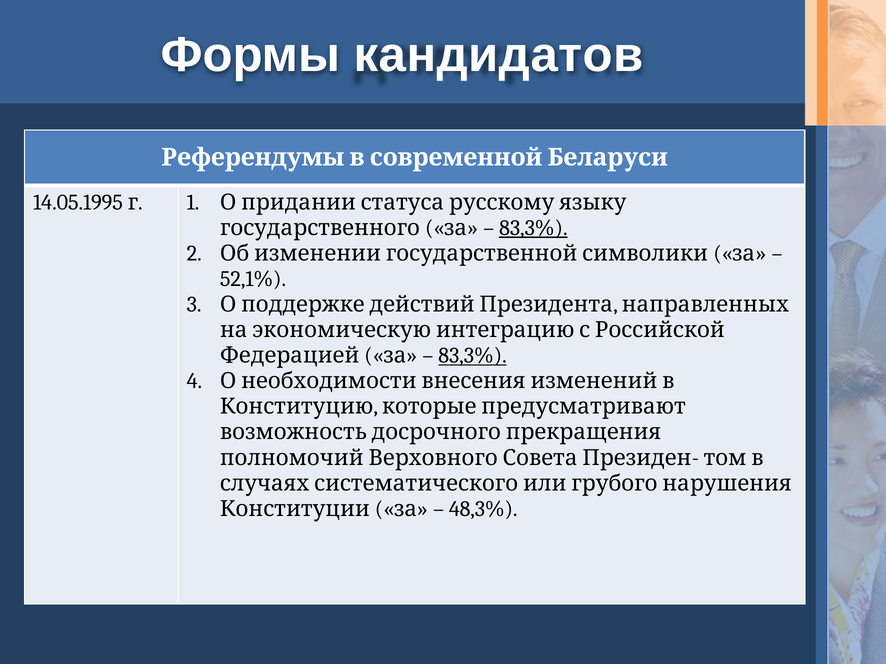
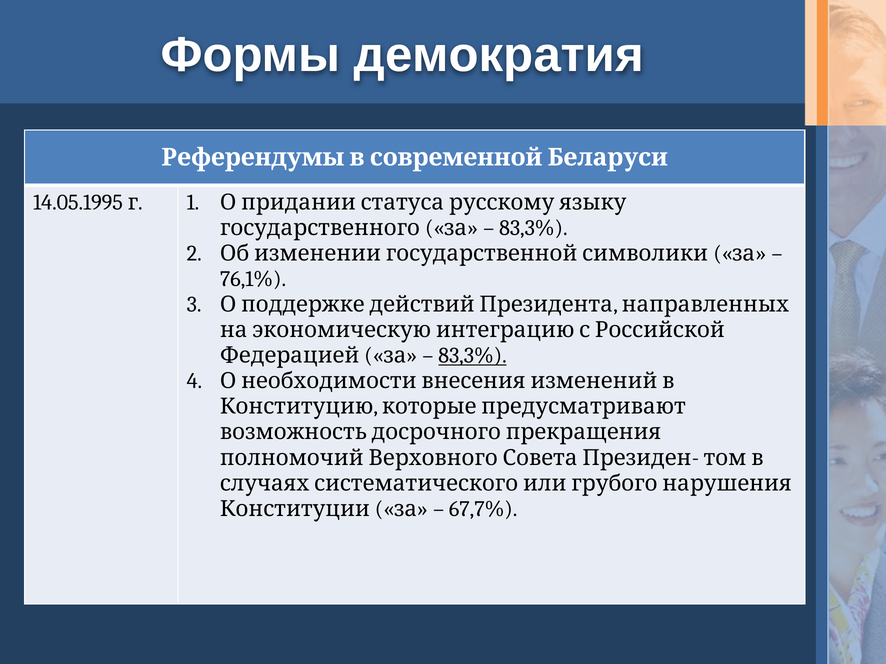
кандидатов: кандидатов -> демократия
83,3% at (533, 228) underline: present -> none
52,1%: 52,1% -> 76,1%
48,3%: 48,3% -> 67,7%
